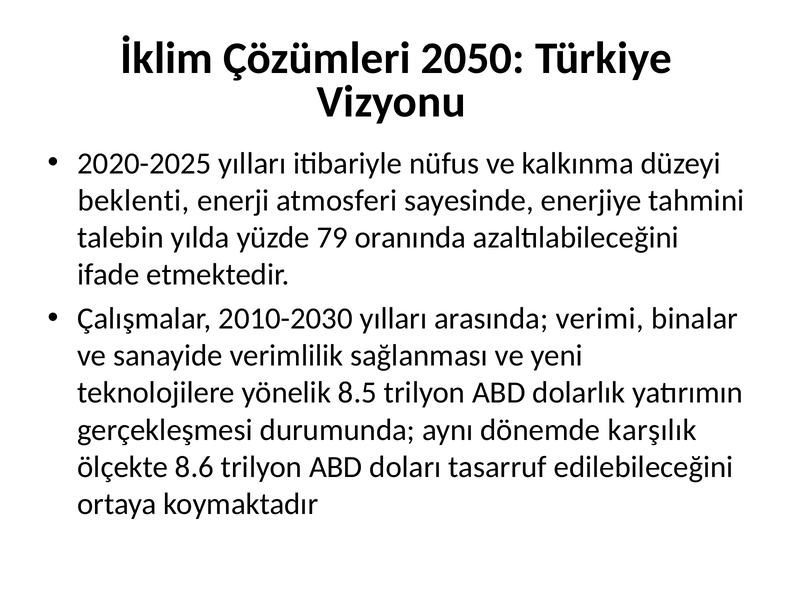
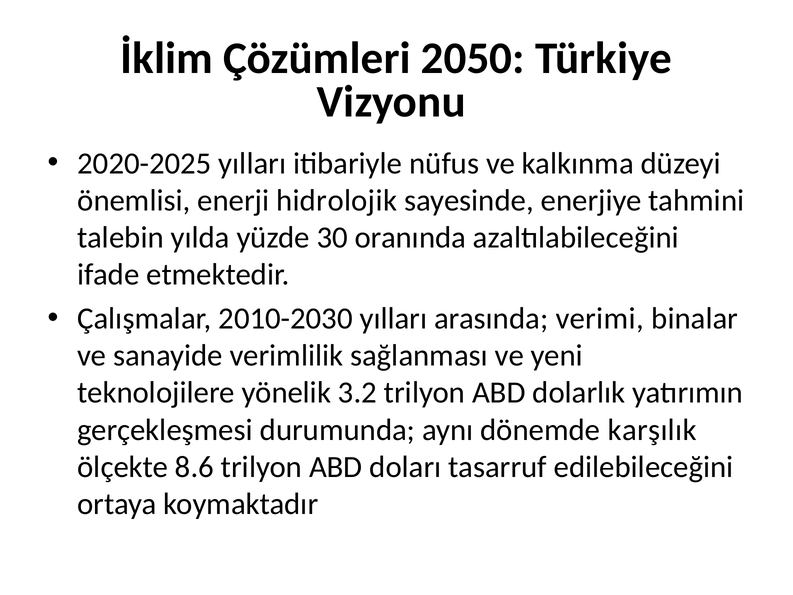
beklenti: beklenti -> önemlisi
atmosferi: atmosferi -> hidrolojik
79: 79 -> 30
8.5: 8.5 -> 3.2
